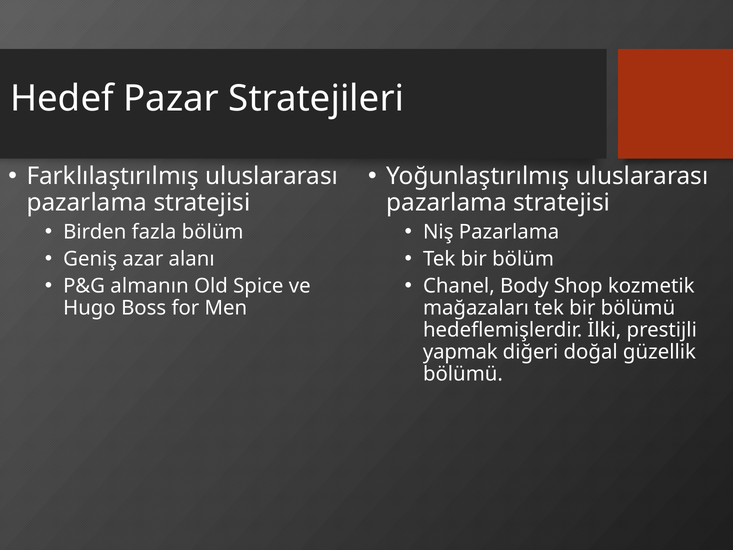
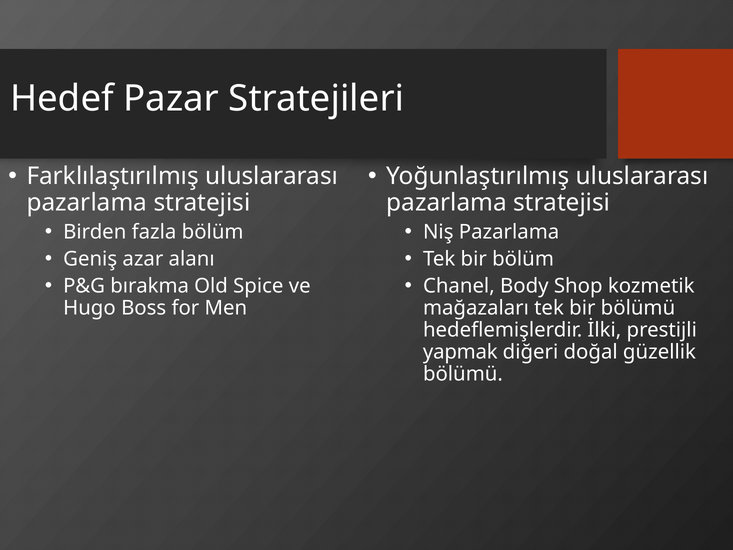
almanın: almanın -> bırakma
